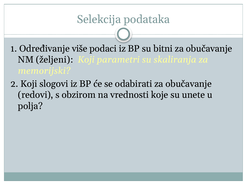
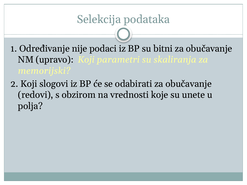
više: više -> nije
željeni: željeni -> upravo
